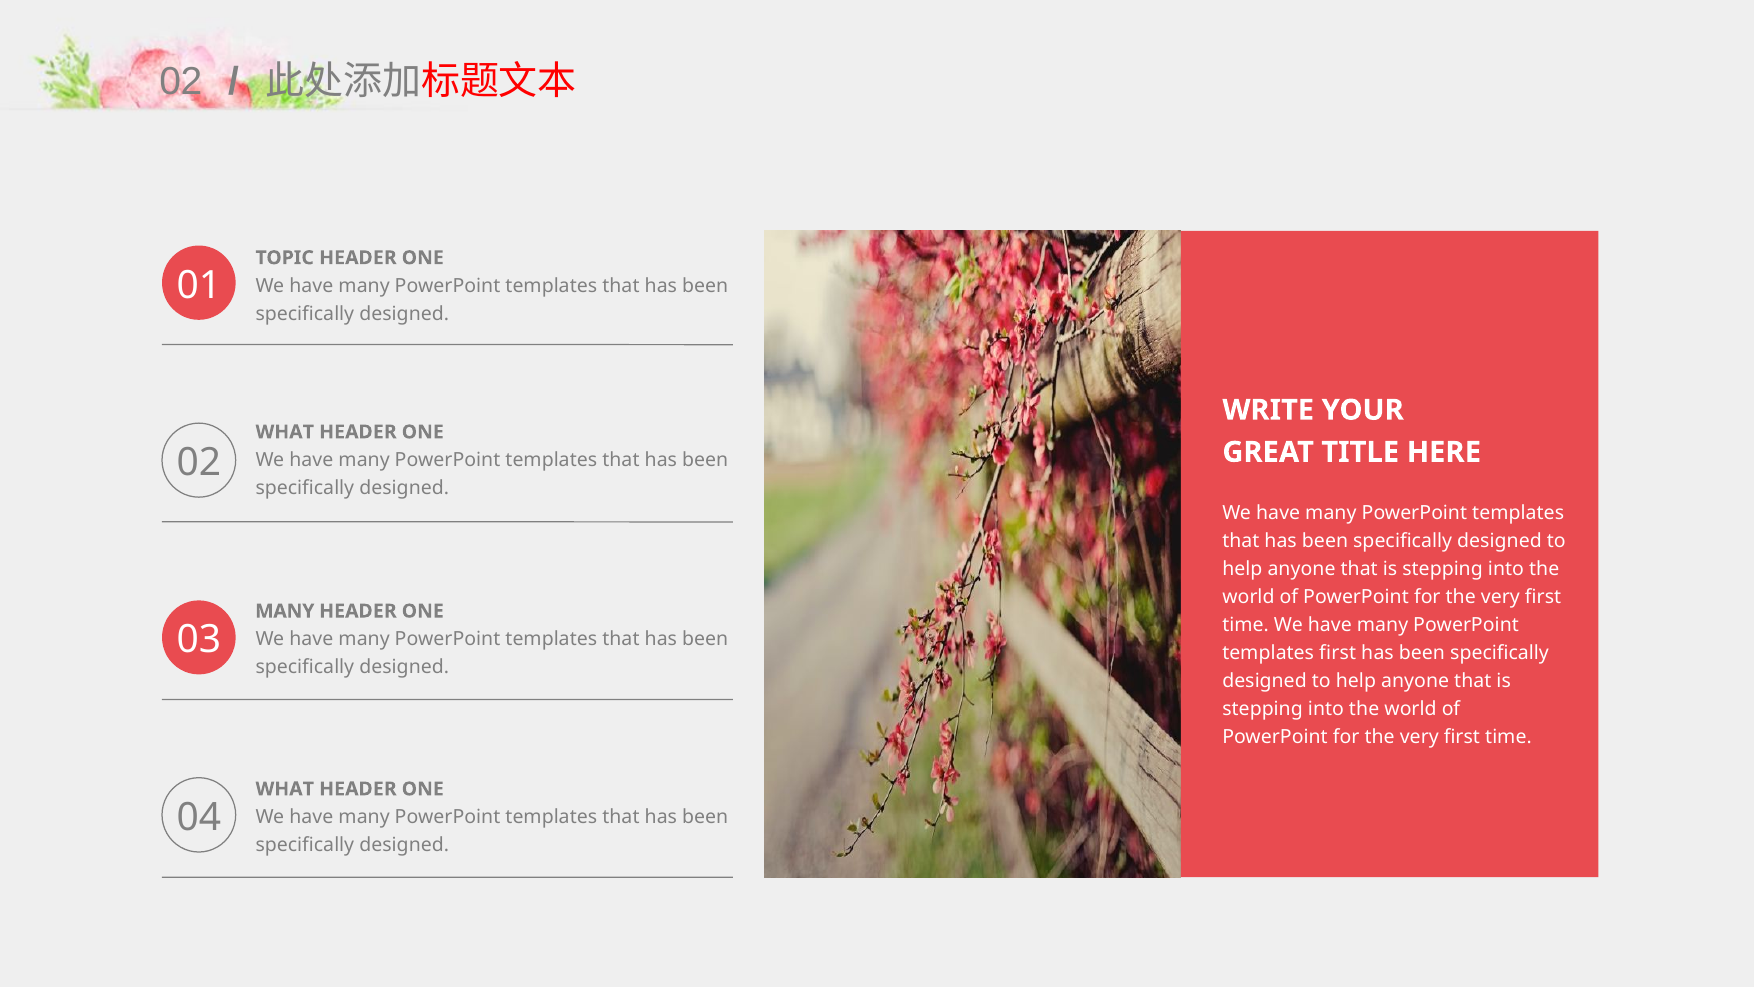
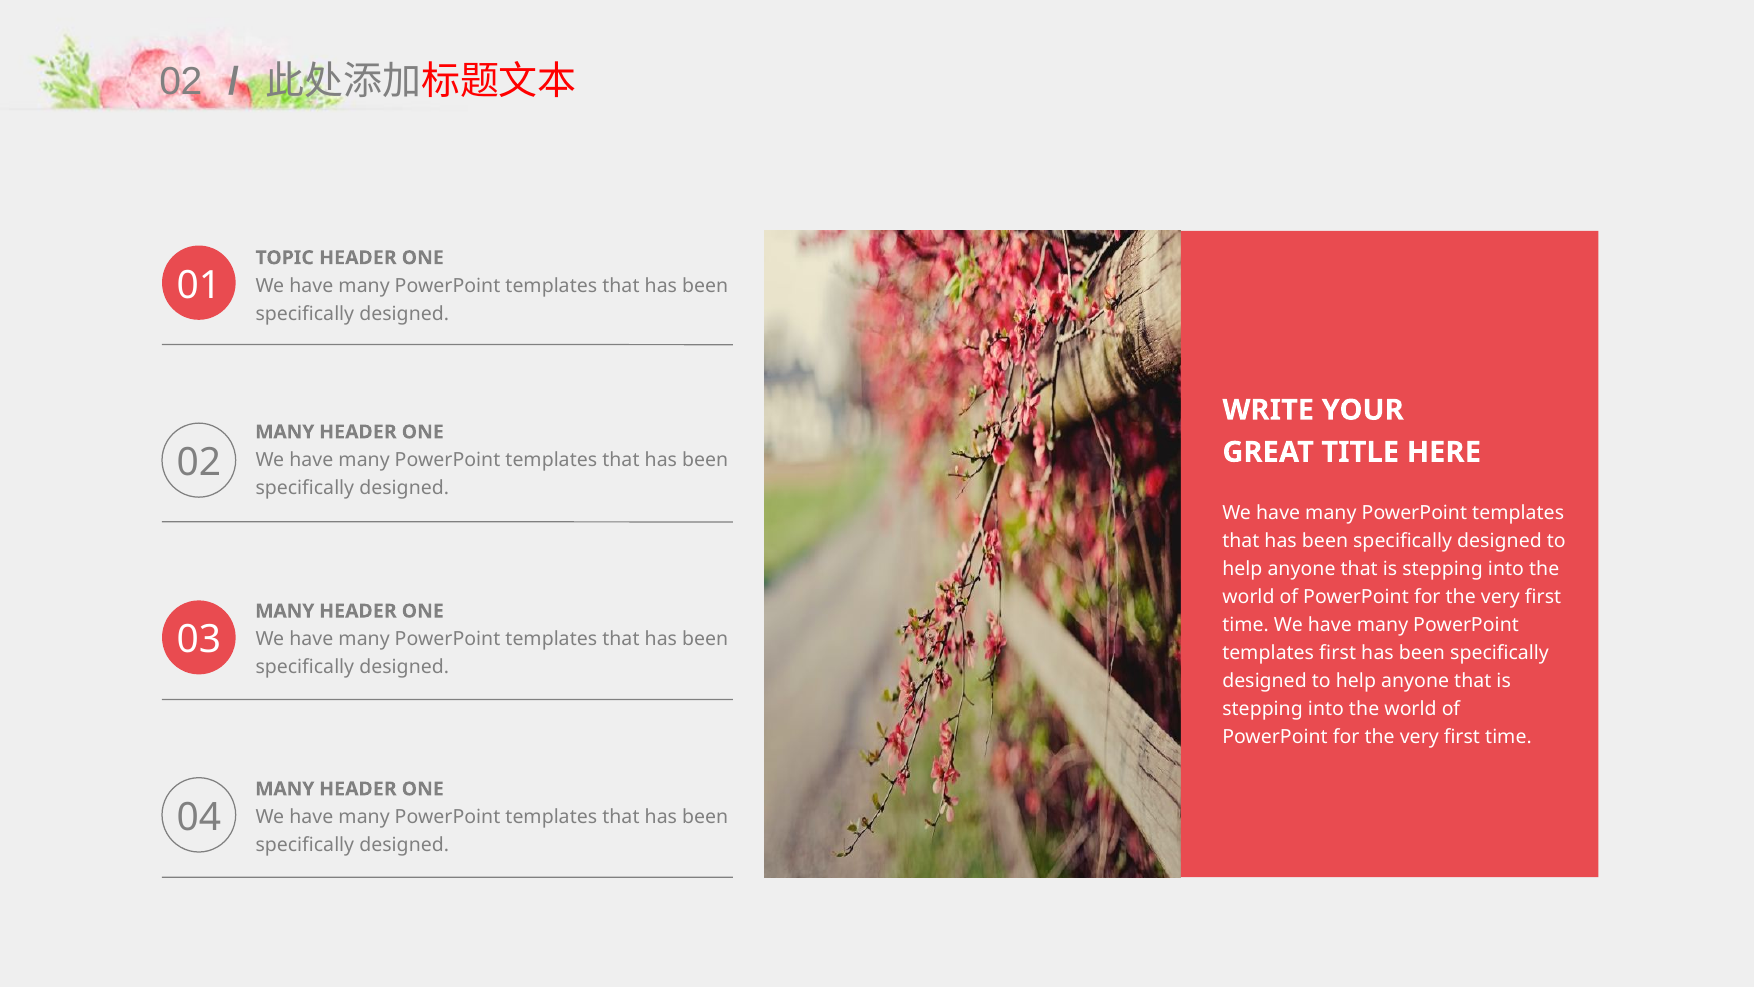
WHAT at (285, 432): WHAT -> MANY
WHAT at (285, 789): WHAT -> MANY
